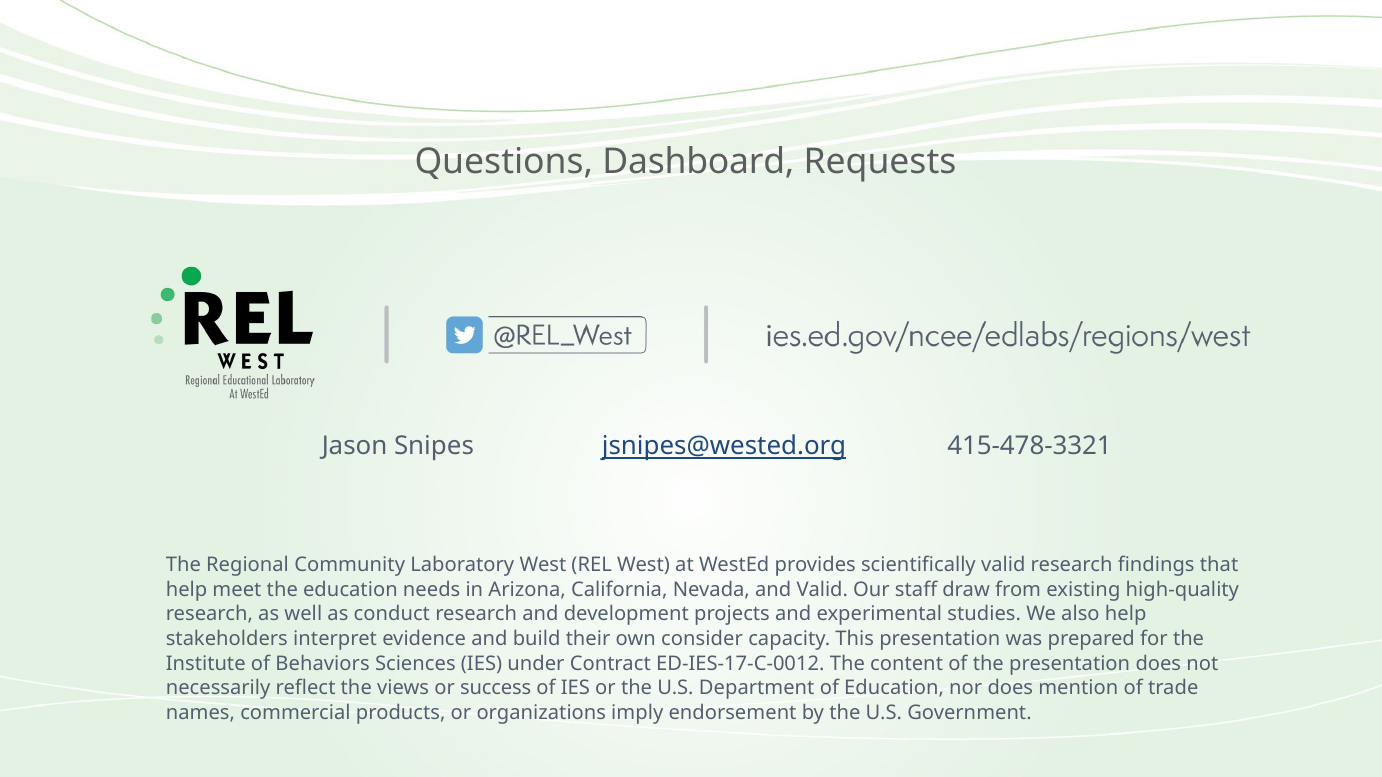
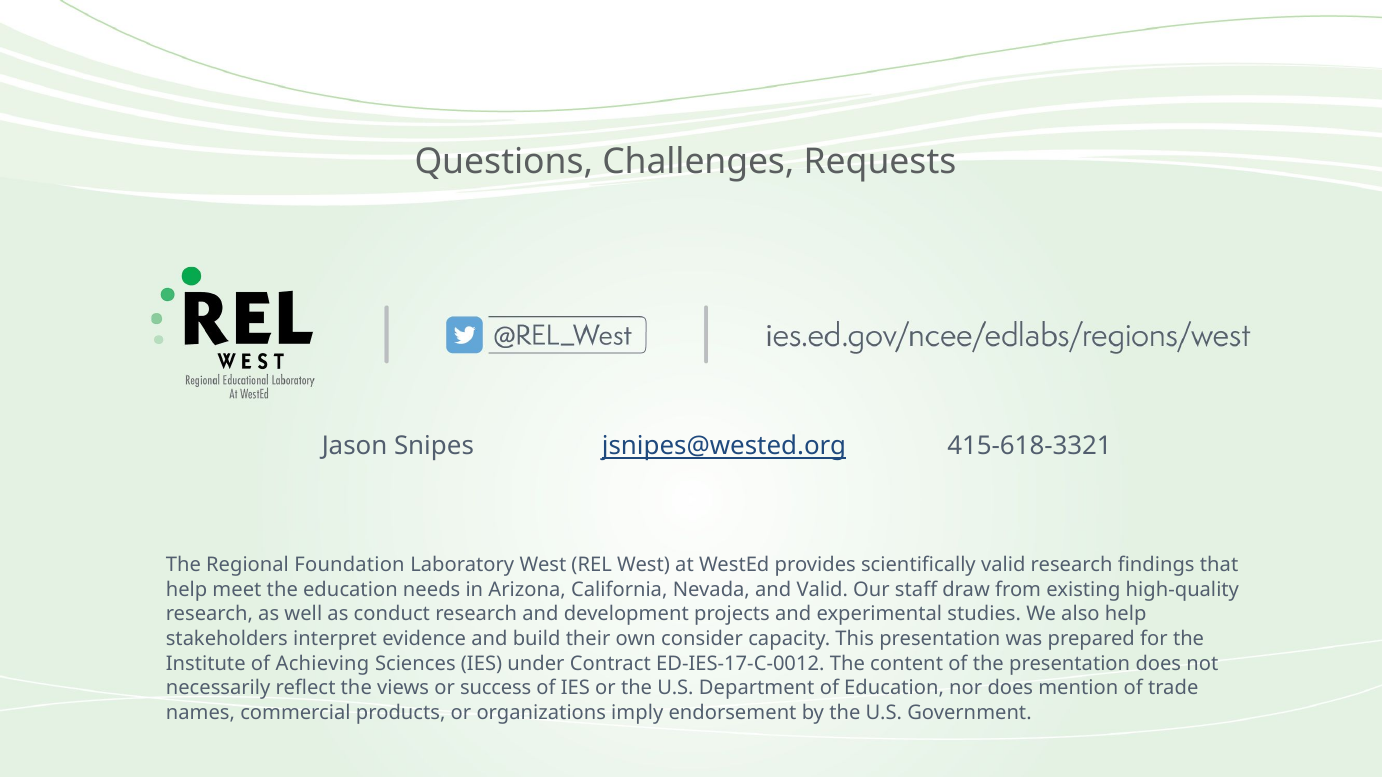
Dashboard: Dashboard -> Challenges
415-478-3321: 415-478-3321 -> 415-618-3321
Community: Community -> Foundation
Behaviors: Behaviors -> Achieving
